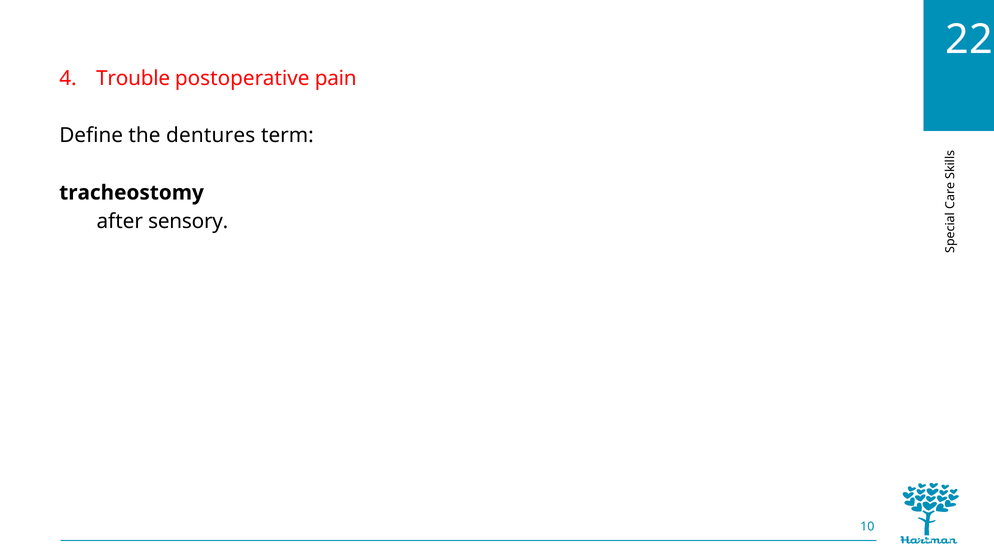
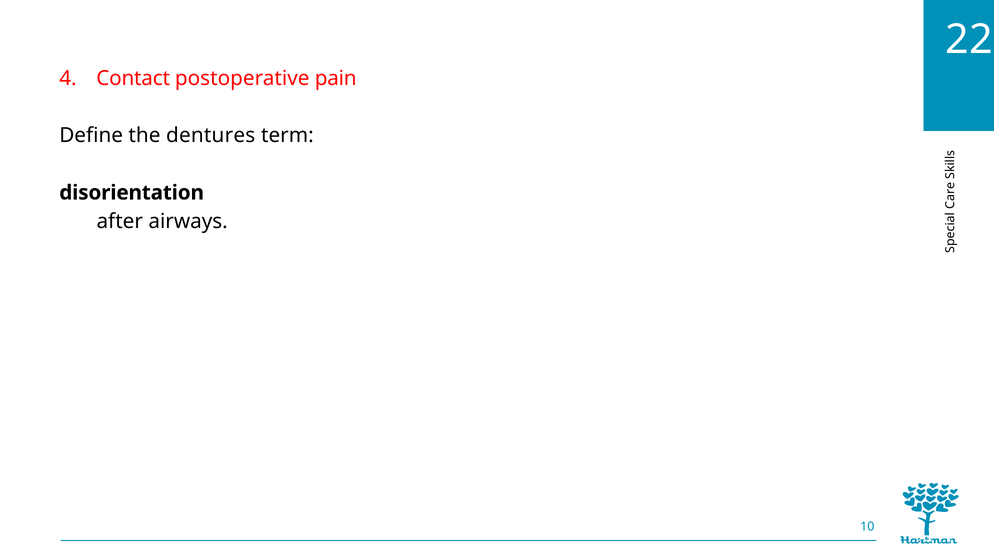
Trouble: Trouble -> Contact
tracheostomy: tracheostomy -> disorientation
sensory: sensory -> airways
